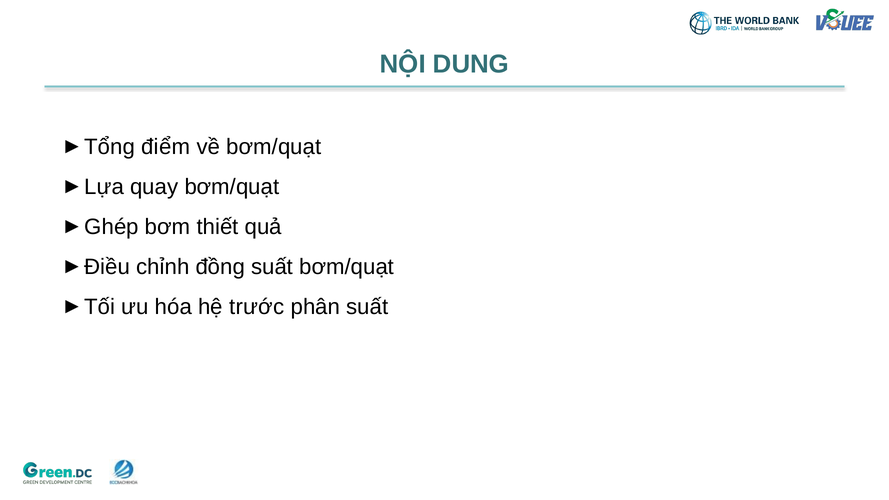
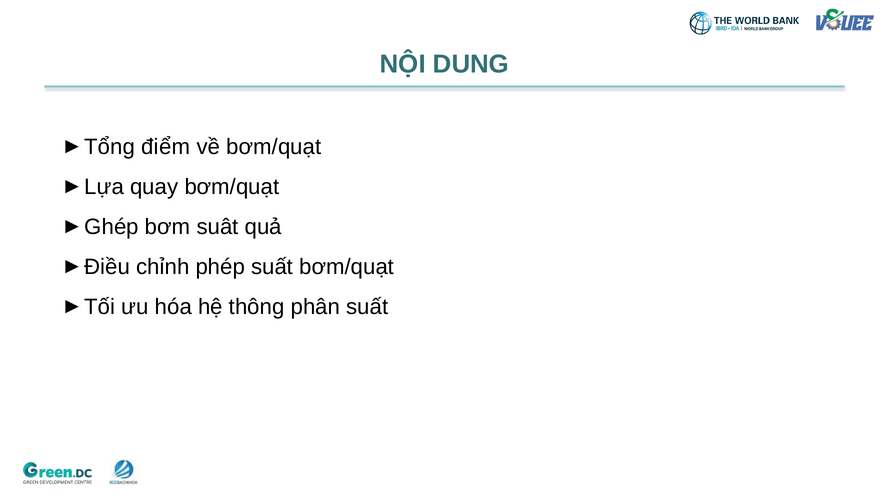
thiết: thiết -> suât
đồng: đồng -> phép
trước: trước -> thông
